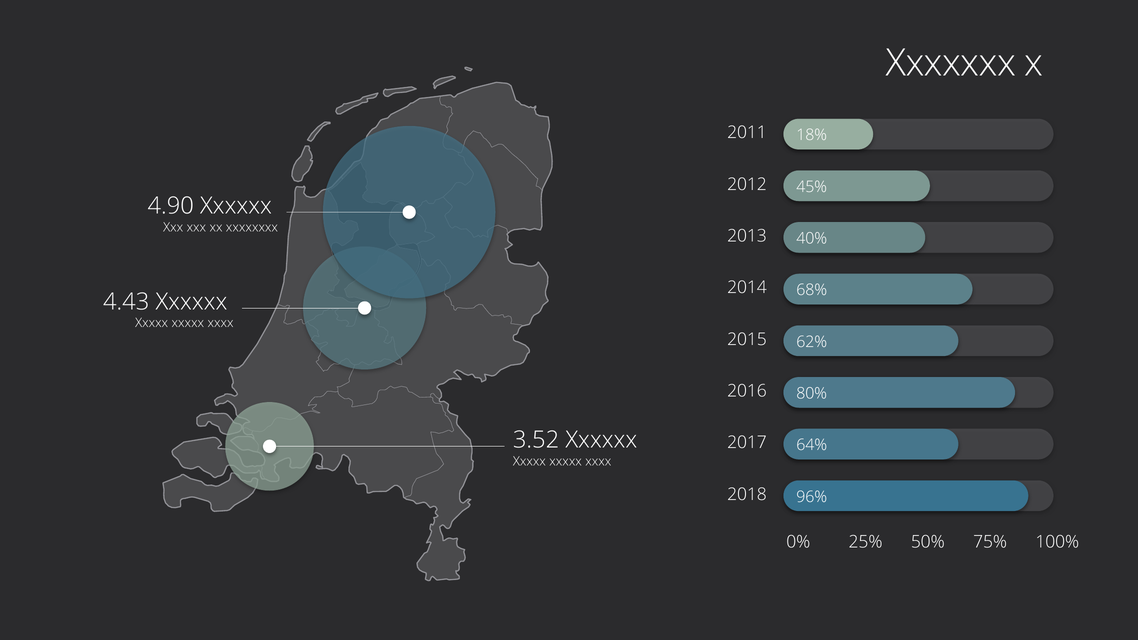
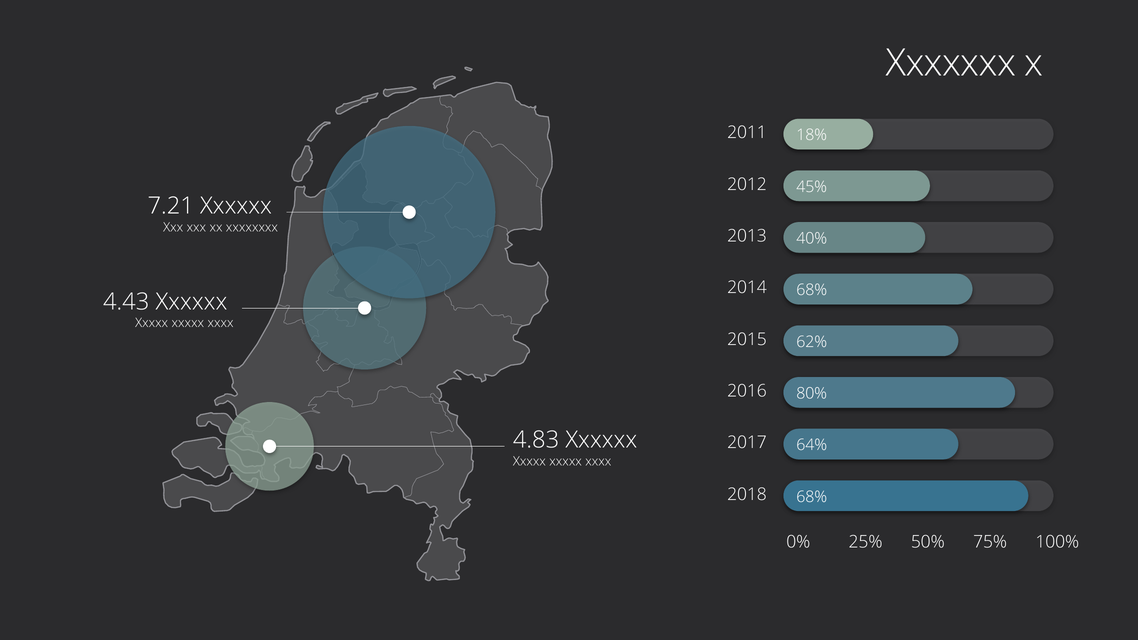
4.90: 4.90 -> 7.21
3.52: 3.52 -> 4.83
96% at (812, 497): 96% -> 68%
